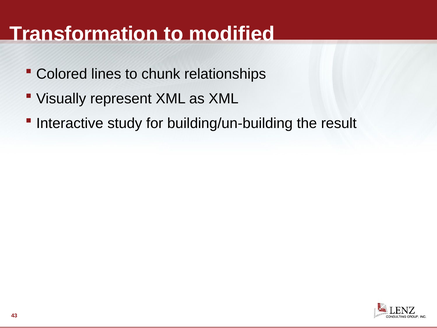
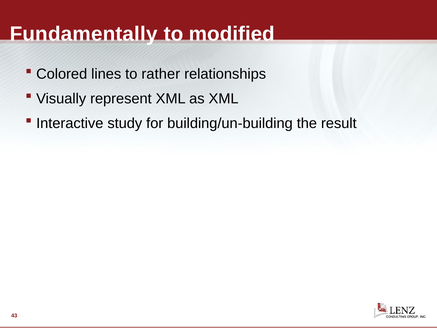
Transformation: Transformation -> Fundamentally
chunk: chunk -> rather
